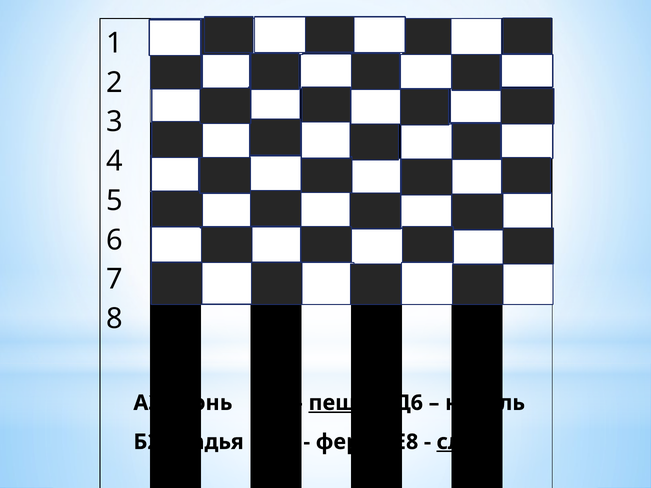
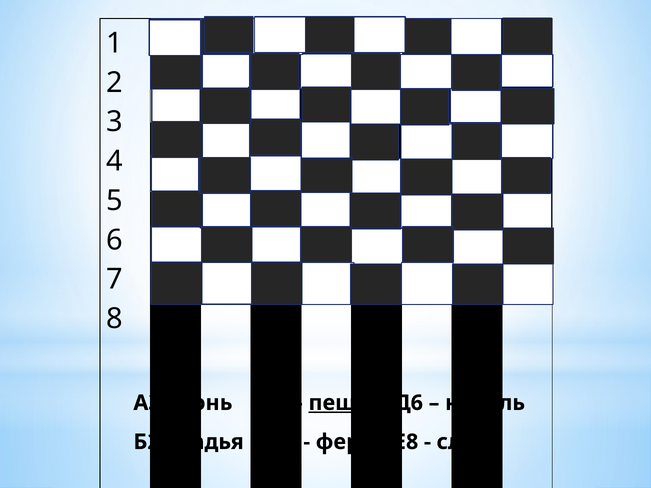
слон underline: present -> none
